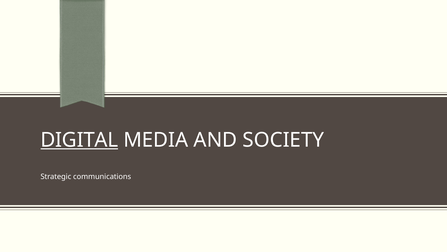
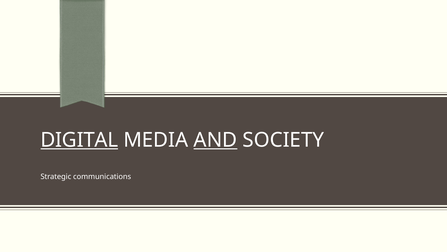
AND underline: none -> present
